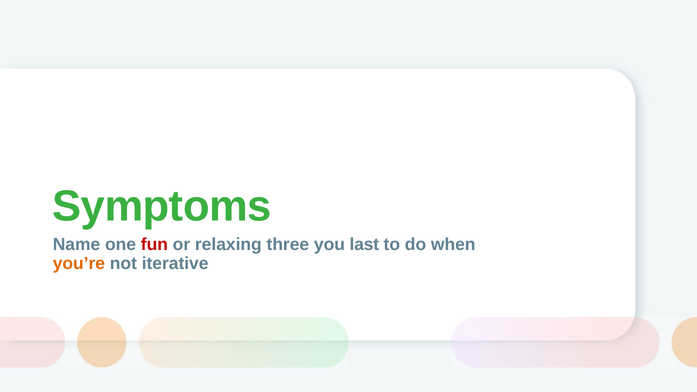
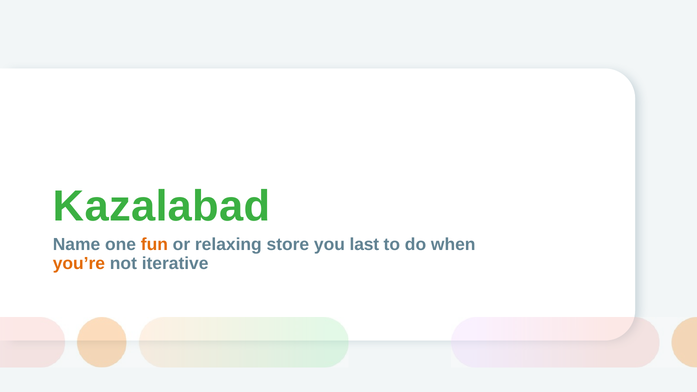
Symptoms: Symptoms -> Kazalabad
fun colour: red -> orange
three: three -> store
